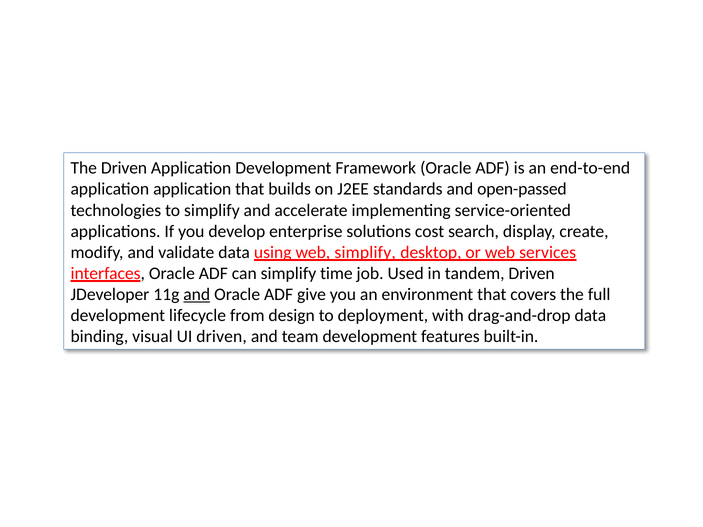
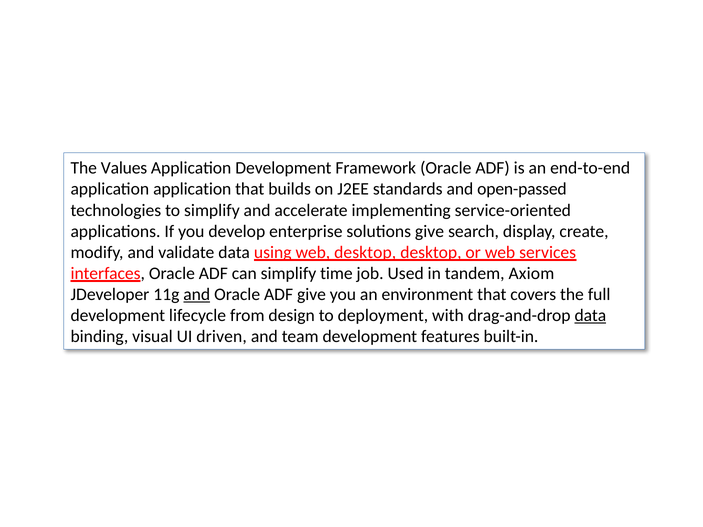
The Driven: Driven -> Values
solutions cost: cost -> give
web simplify: simplify -> desktop
tandem Driven: Driven -> Axiom
data at (590, 316) underline: none -> present
